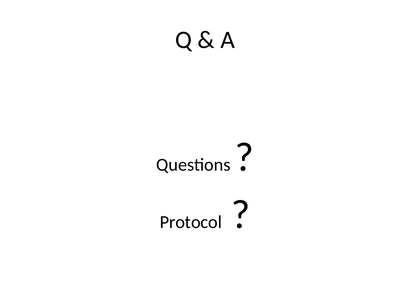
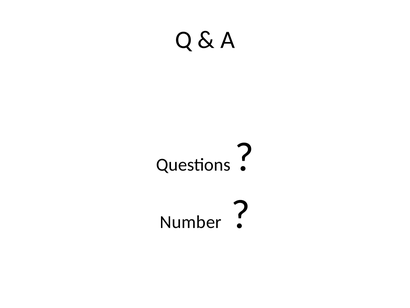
Protocol: Protocol -> Number
